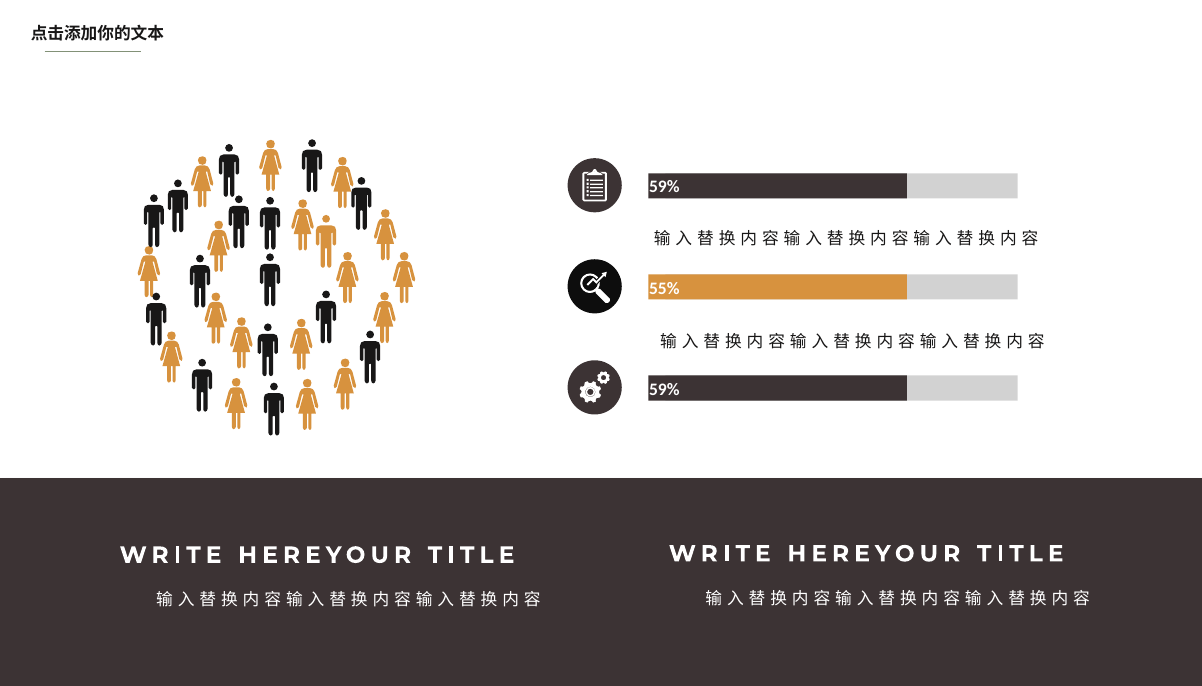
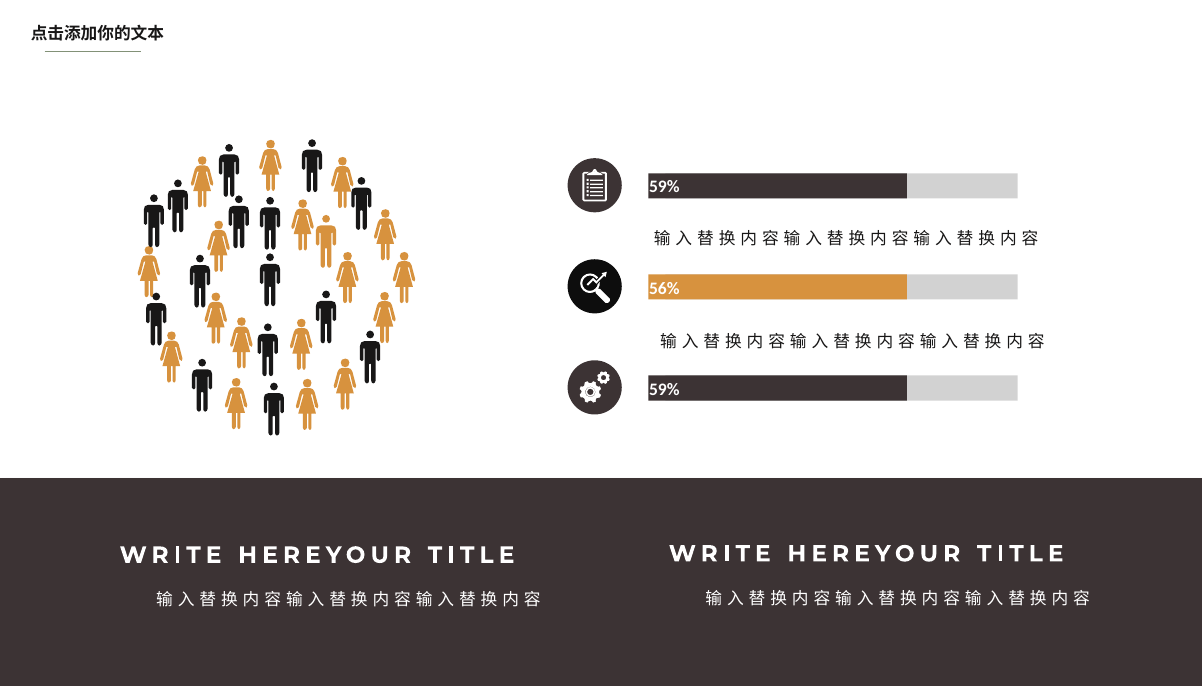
55%: 55% -> 56%
